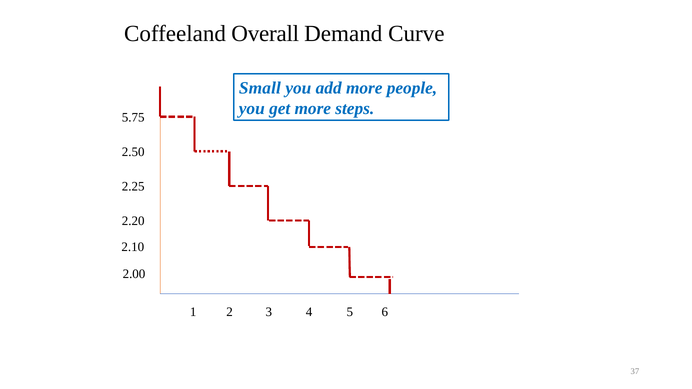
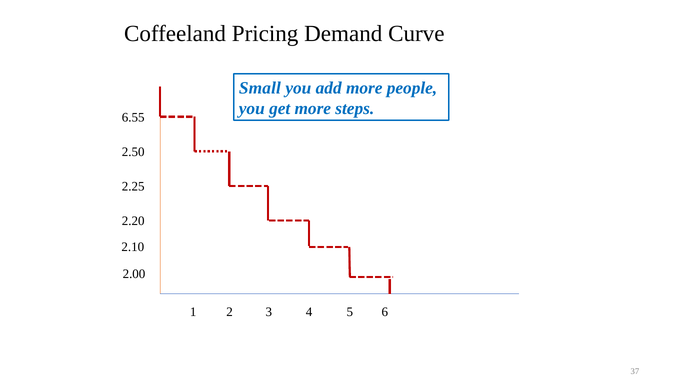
Overall: Overall -> Pricing
5.75: 5.75 -> 6.55
